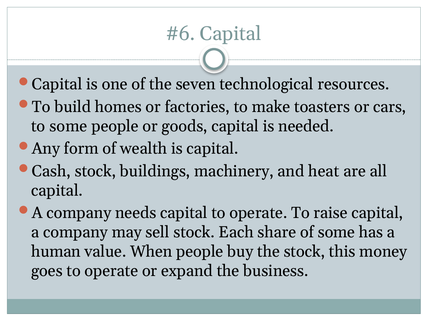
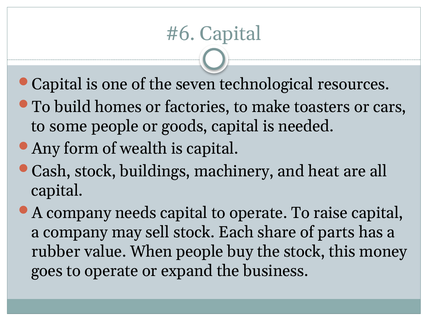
of some: some -> parts
human: human -> rubber
